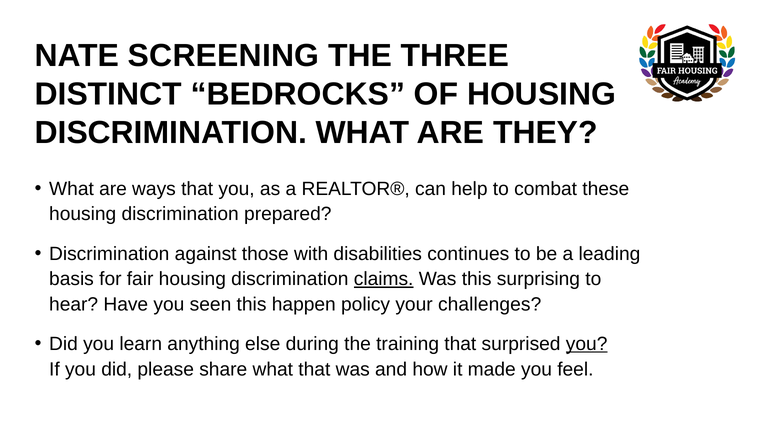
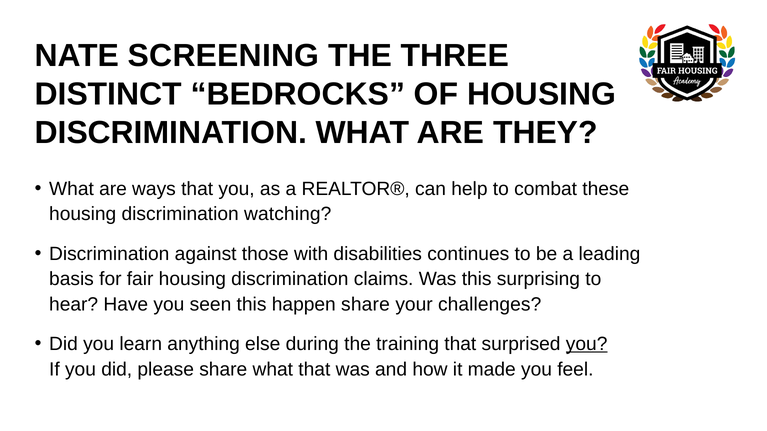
prepared: prepared -> watching
claims underline: present -> none
happen policy: policy -> share
